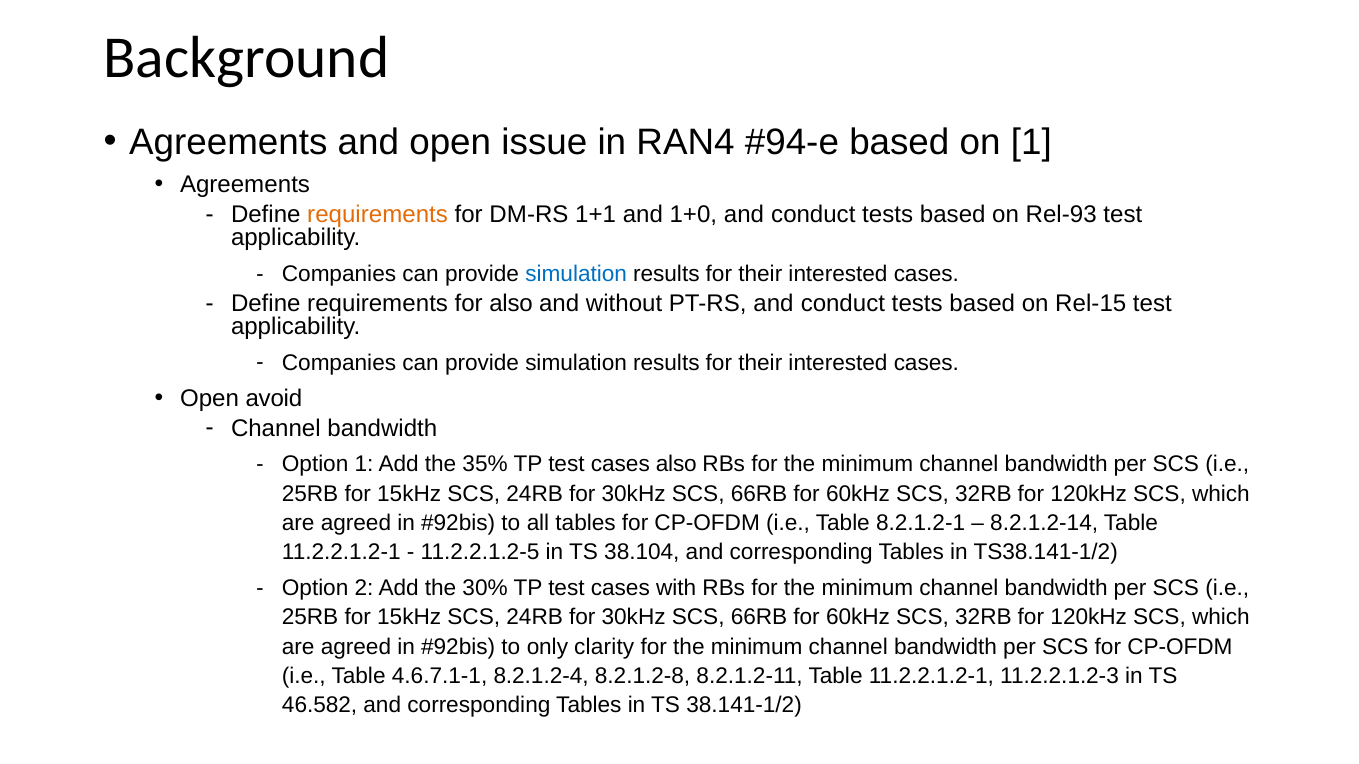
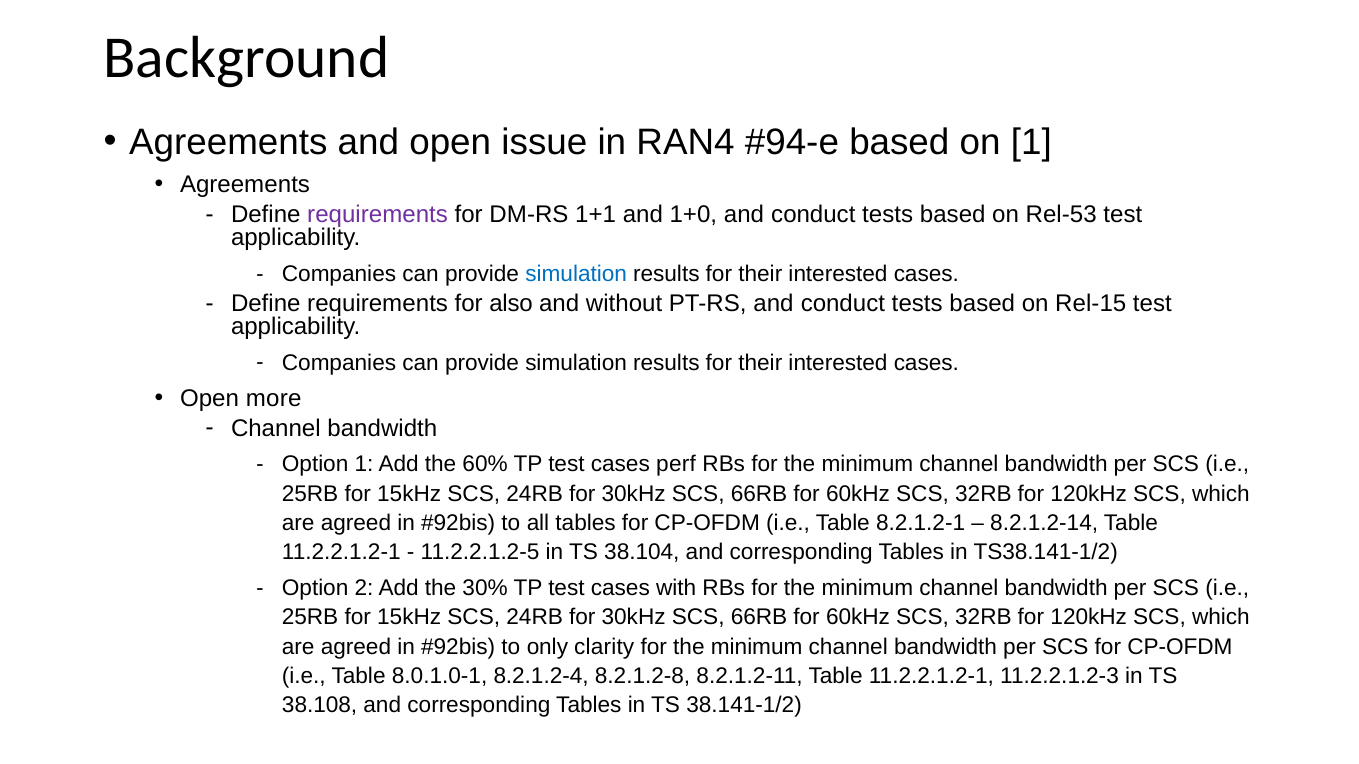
requirements at (378, 215) colour: orange -> purple
Rel-93: Rel-93 -> Rel-53
avoid: avoid -> more
35%: 35% -> 60%
cases also: also -> perf
4.6.7.1-1: 4.6.7.1-1 -> 8.0.1.0-1
46.582: 46.582 -> 38.108
